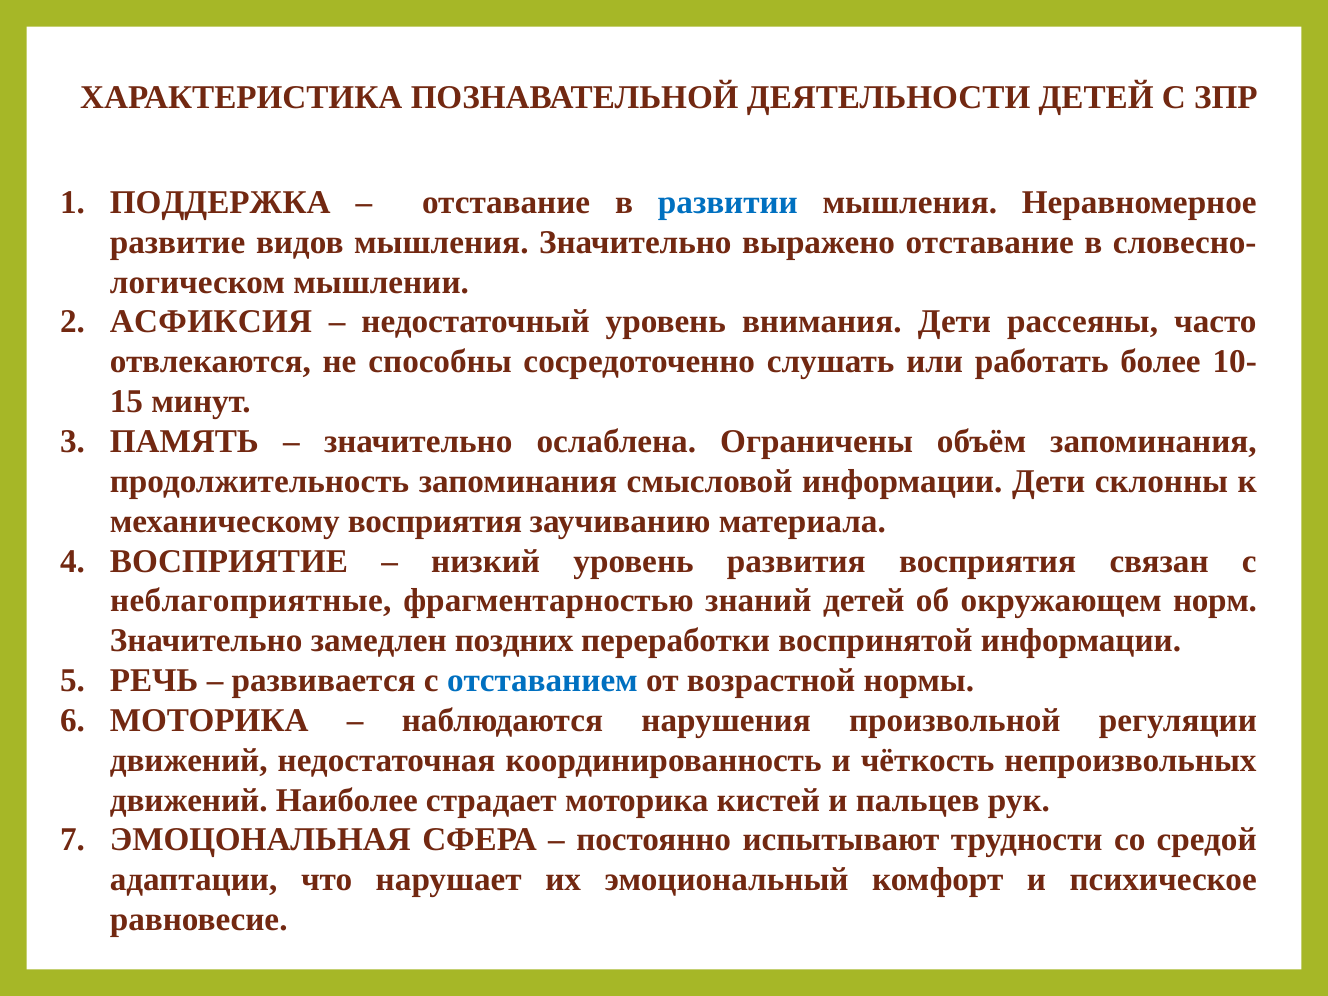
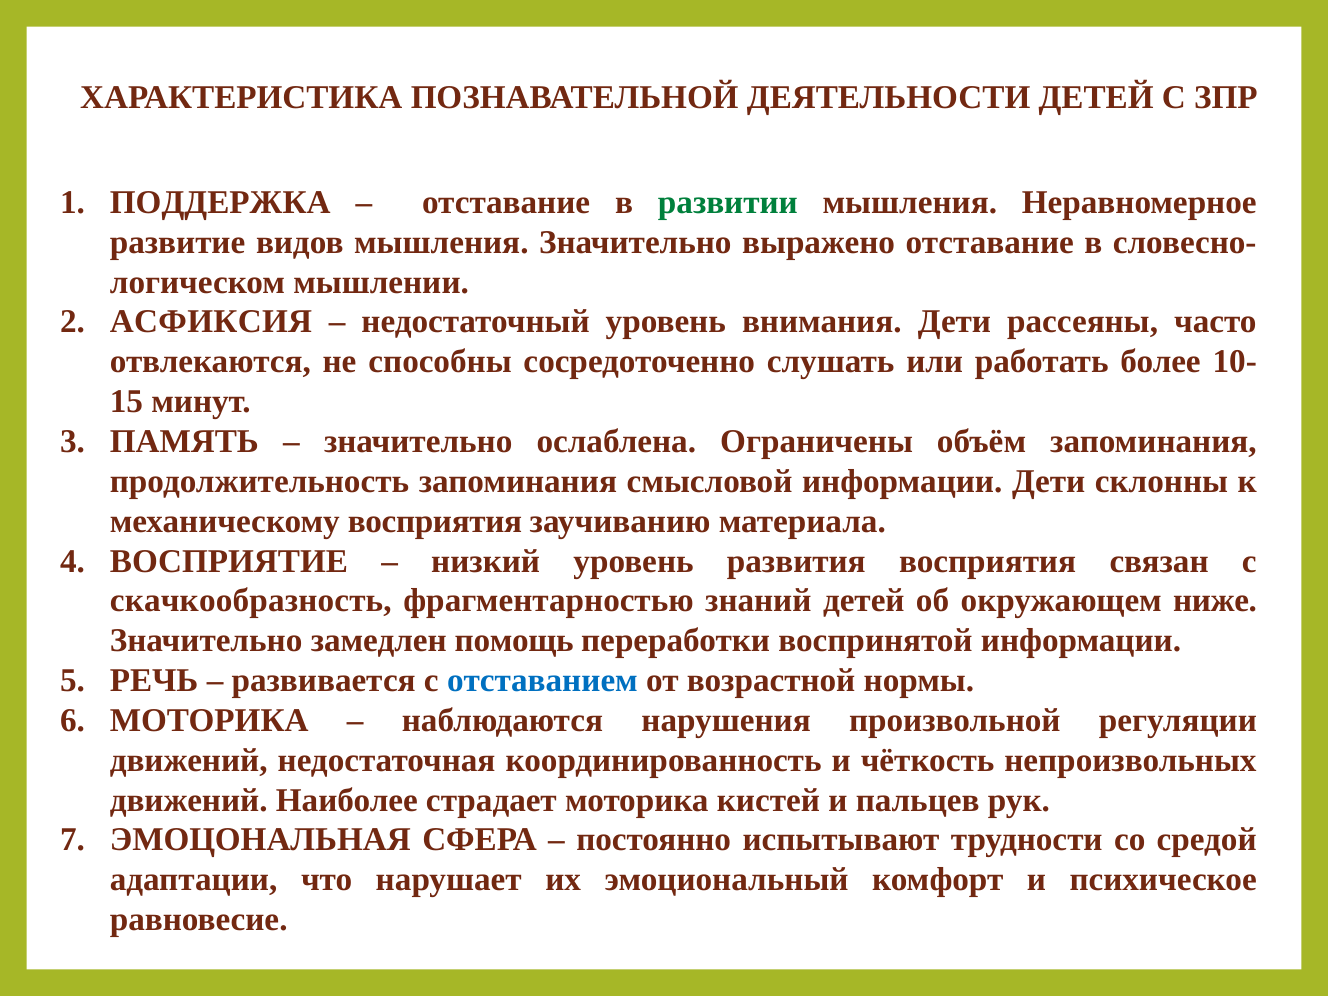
развитии colour: blue -> green
неблагоприятные: неблагоприятные -> скачкообразность
норм: норм -> ниже
поздних: поздних -> помощь
